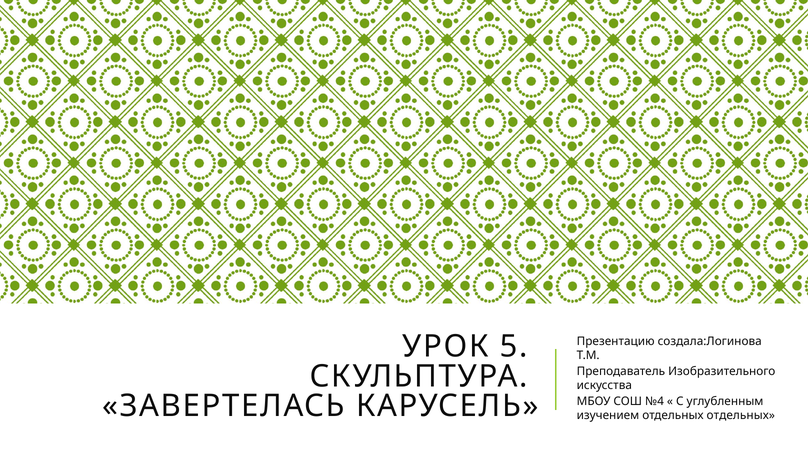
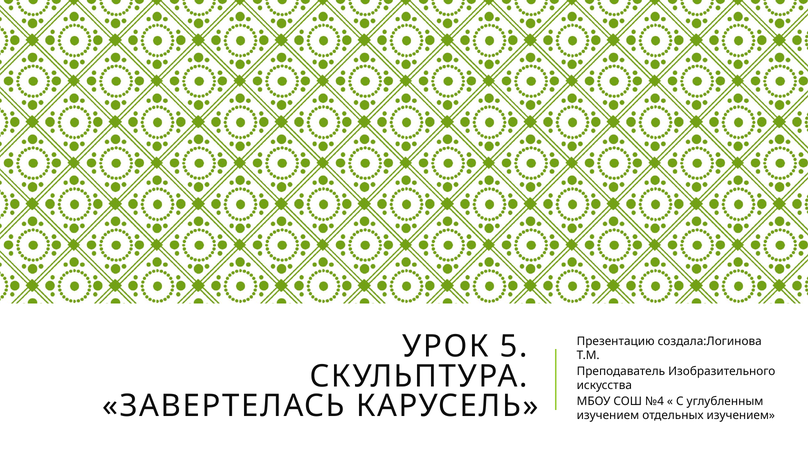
отдельных отдельных: отдельных -> изучением
